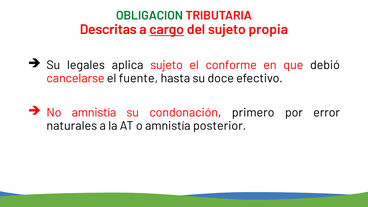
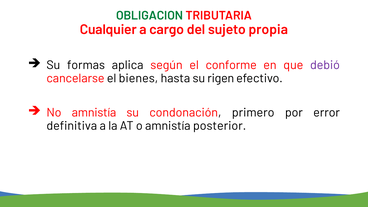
Descritas: Descritas -> Cualquier
cargo underline: present -> none
legales: legales -> formas
aplica sujeto: sujeto -> según
debió colour: black -> purple
fuente: fuente -> bienes
doce: doce -> rigen
naturales: naturales -> definitiva
